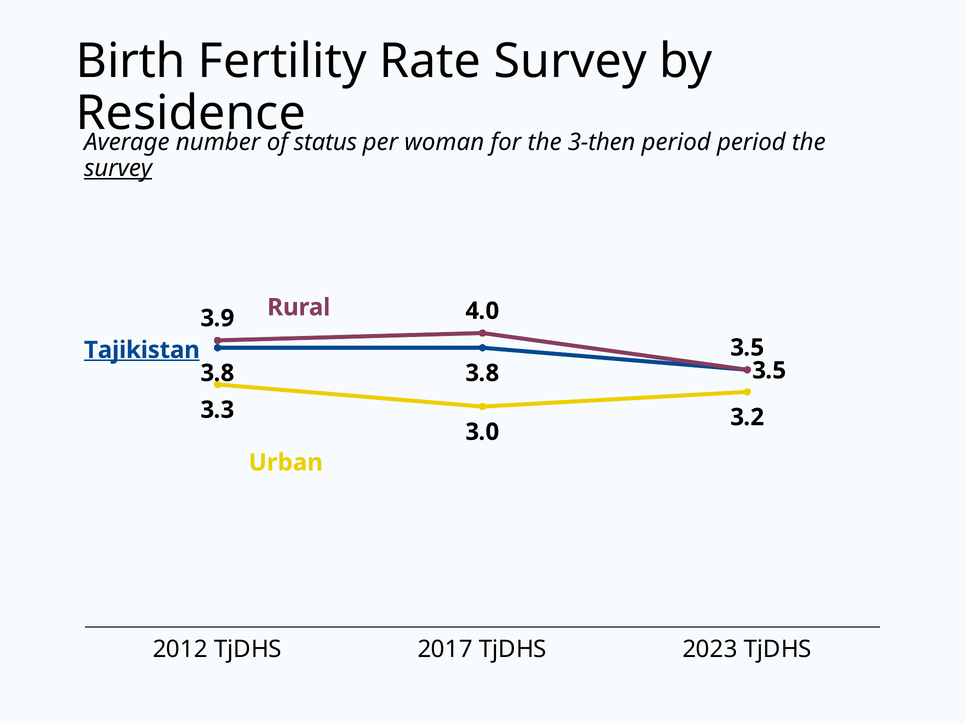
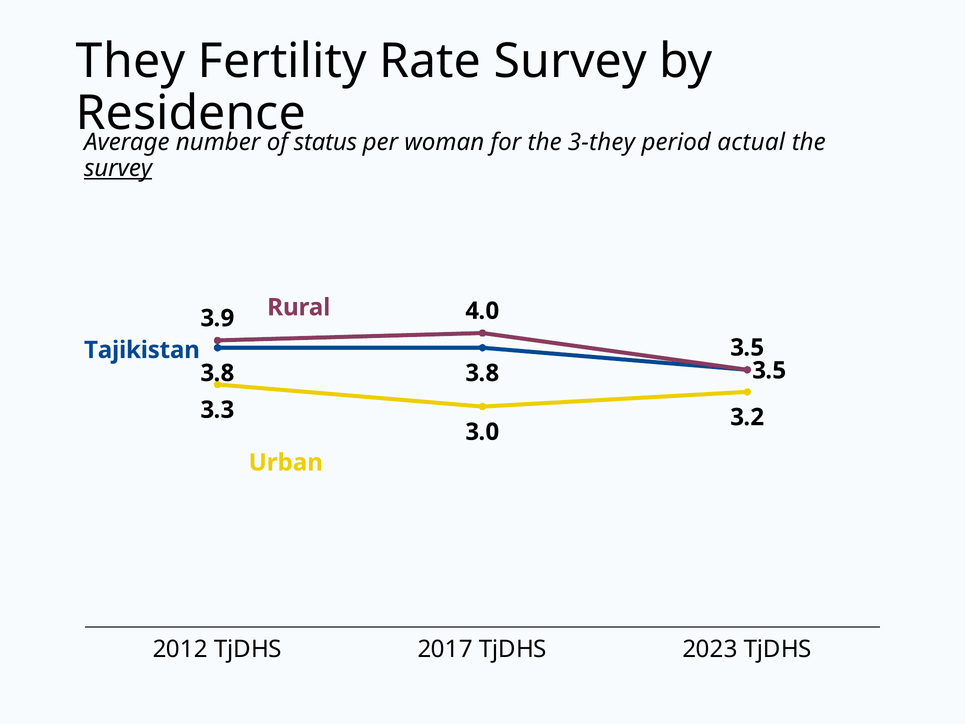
Birth: Birth -> They
3-then: 3-then -> 3-they
period period: period -> actual
Tajikistan underline: present -> none
